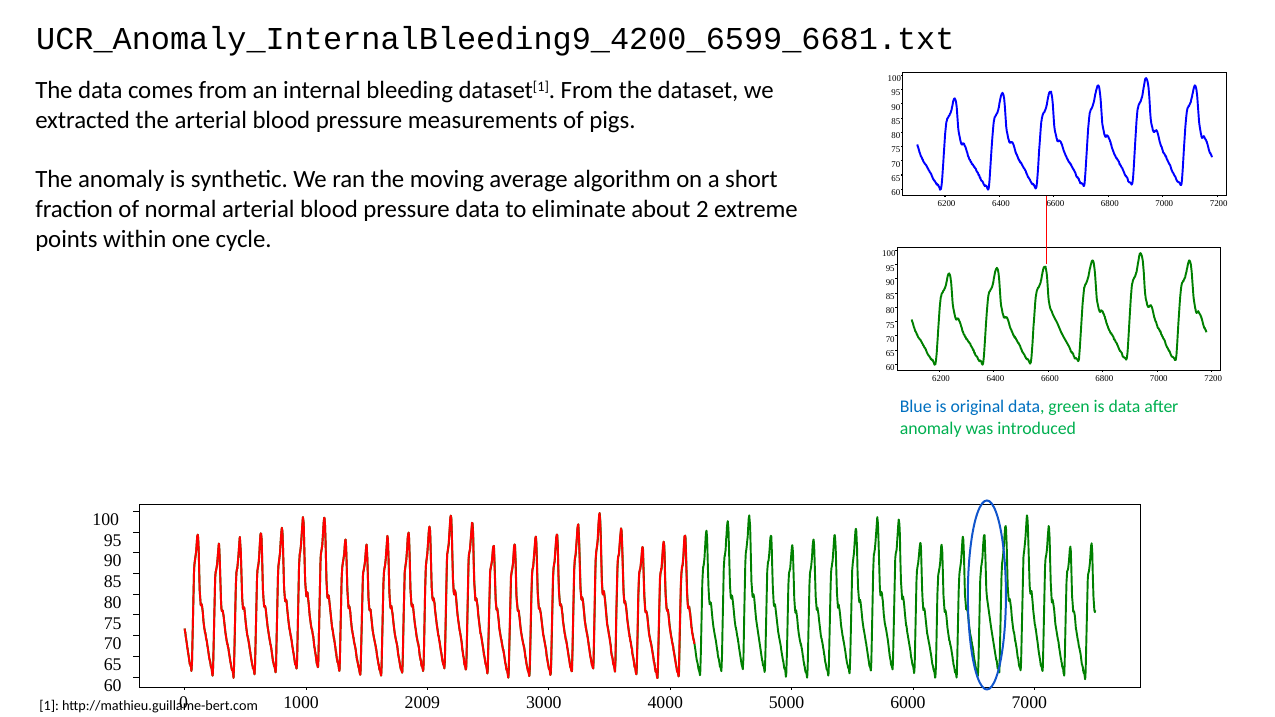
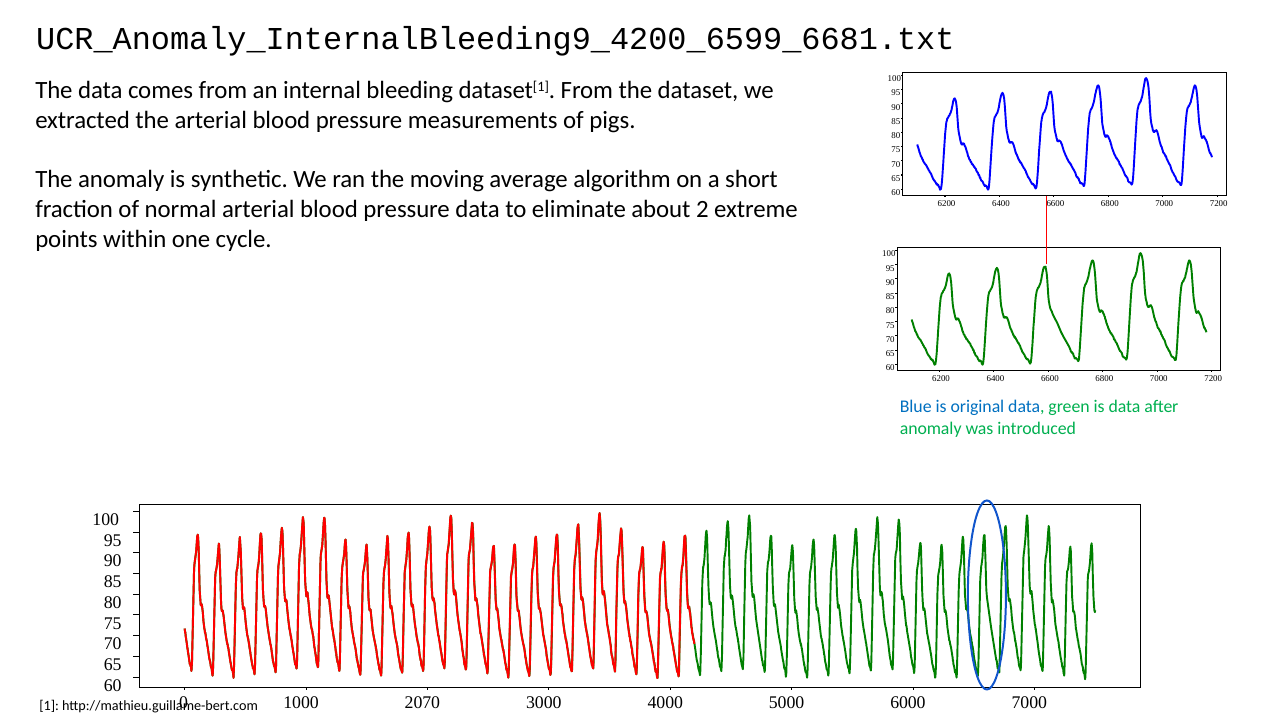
2009: 2009 -> 2070
